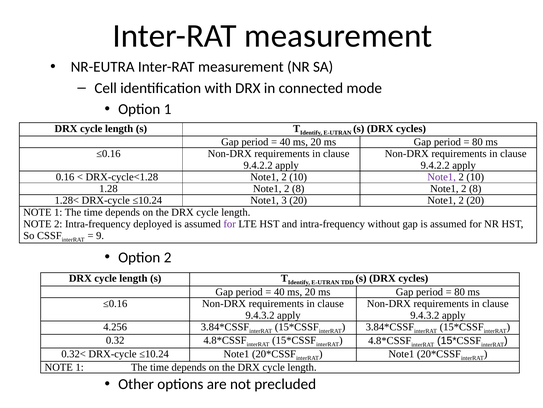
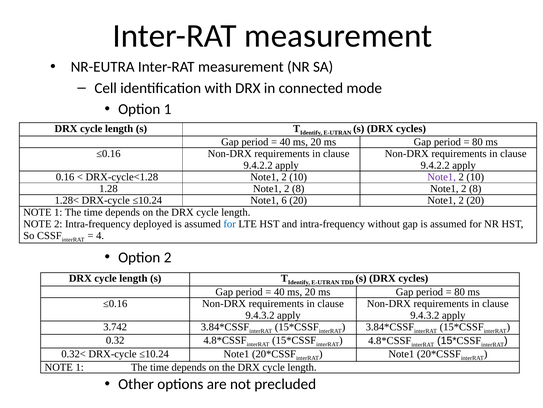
3: 3 -> 6
for at (230, 223) colour: purple -> blue
9: 9 -> 4
4.256: 4.256 -> 3.742
